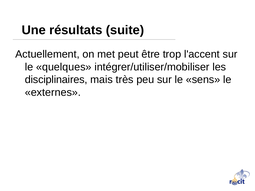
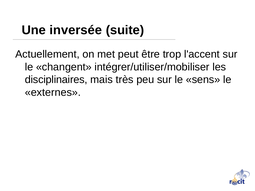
résultats: résultats -> inversée
quelques: quelques -> changent
